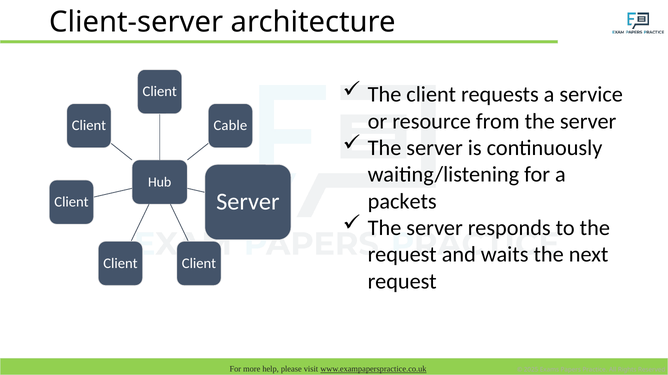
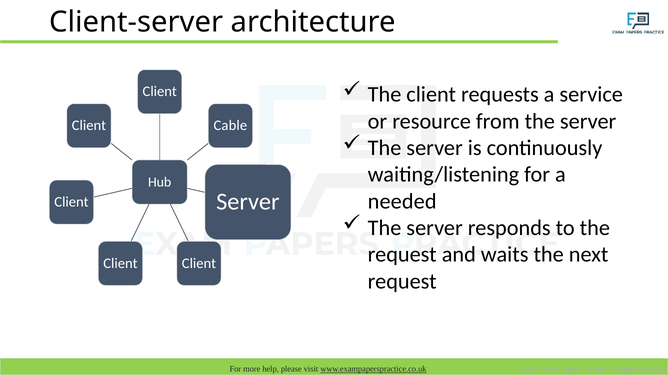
packets: packets -> needed
